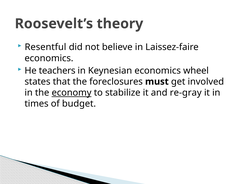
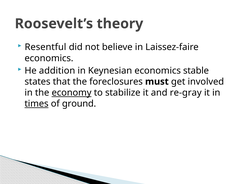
teachers: teachers -> addition
wheel: wheel -> stable
times underline: none -> present
budget: budget -> ground
